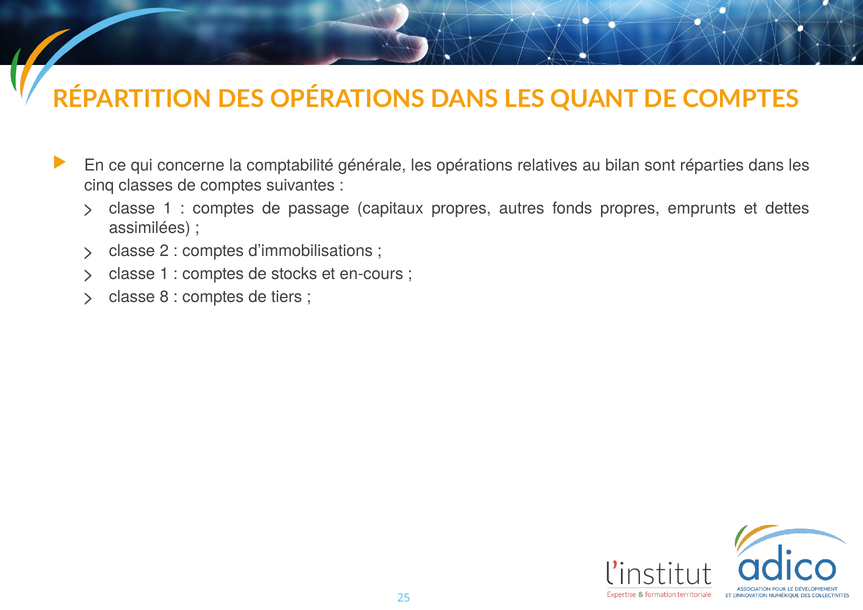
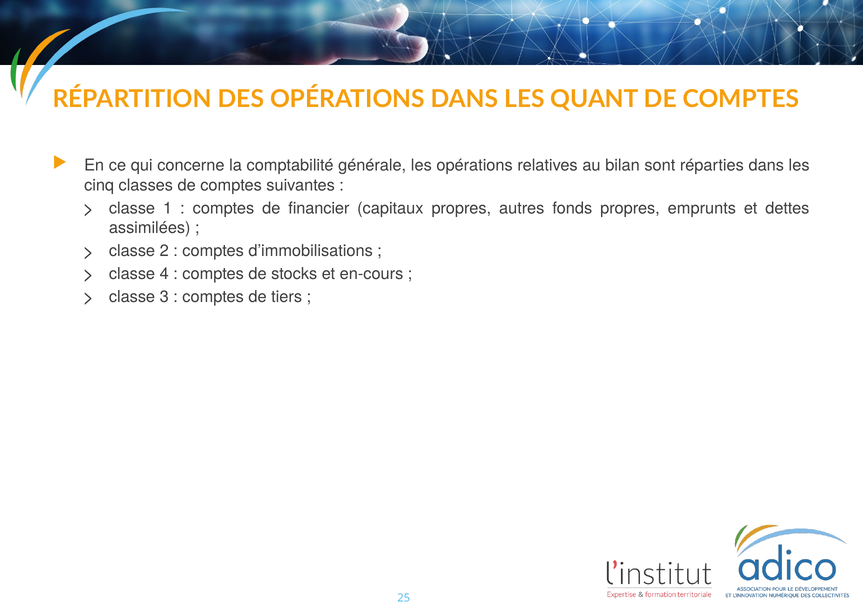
passage: passage -> financier
1 at (164, 274): 1 -> 4
8: 8 -> 3
